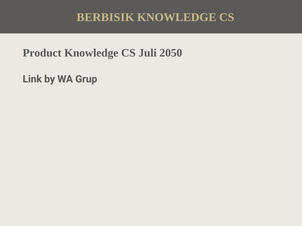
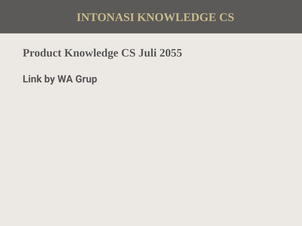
BERBISIK: BERBISIK -> INTONASI
2050: 2050 -> 2055
